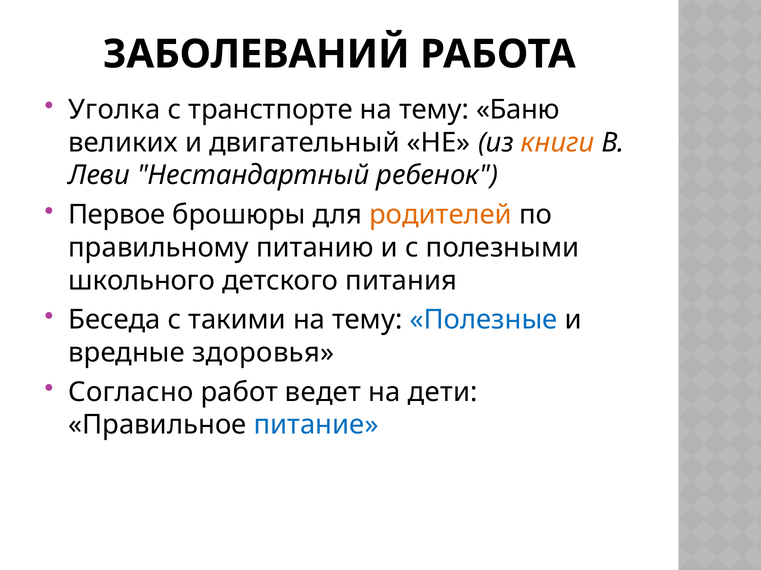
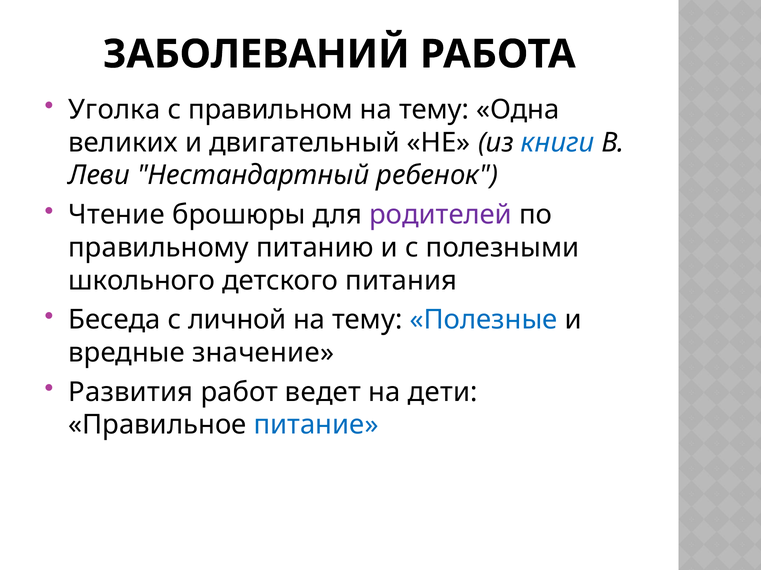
транстпорте: транстпорте -> правильном
Баню: Баню -> Одна
книги colour: orange -> blue
Первое: Первое -> Чтение
родителей colour: orange -> purple
такими: такими -> личной
здоровья: здоровья -> значение
Согласно: Согласно -> Развития
